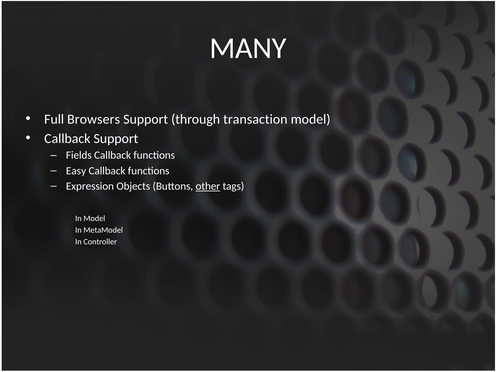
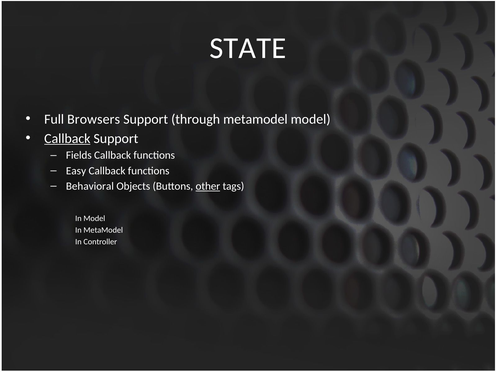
MANY: MANY -> STATE
through transaction: transaction -> metamodel
Callback at (67, 138) underline: none -> present
Expression: Expression -> Behavioral
